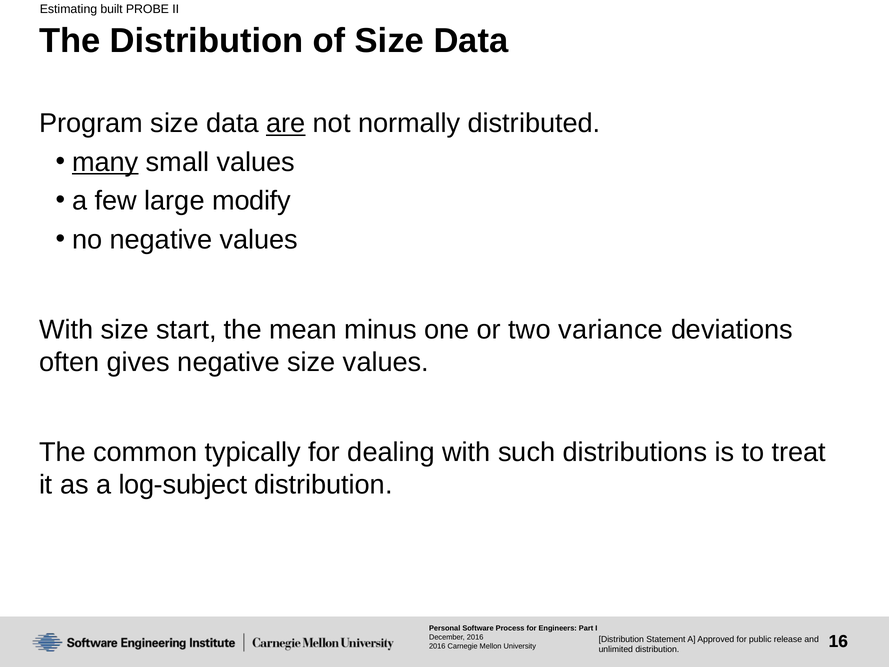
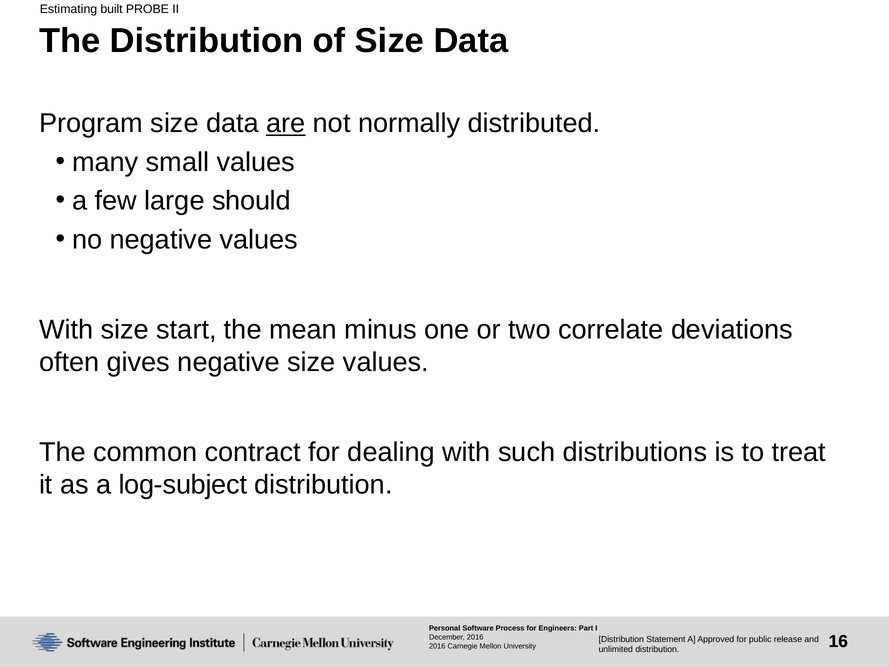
many underline: present -> none
modify: modify -> should
variance: variance -> correlate
typically: typically -> contract
